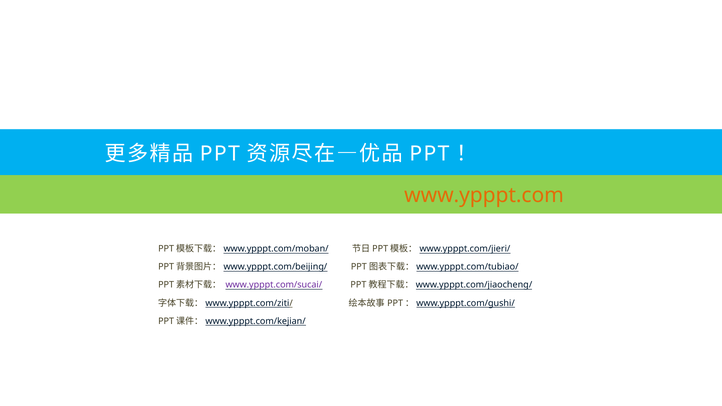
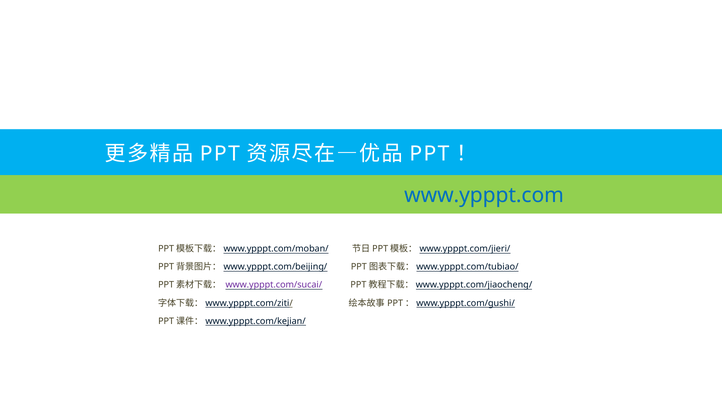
www.ypppt.com colour: orange -> blue
